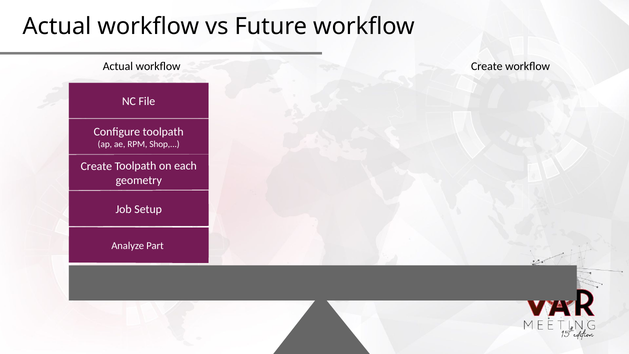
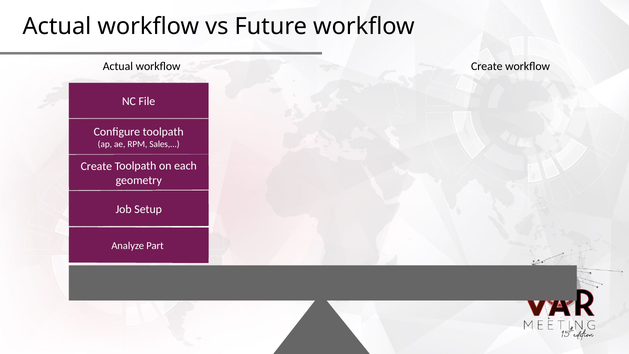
Shop: Shop -> Sales
